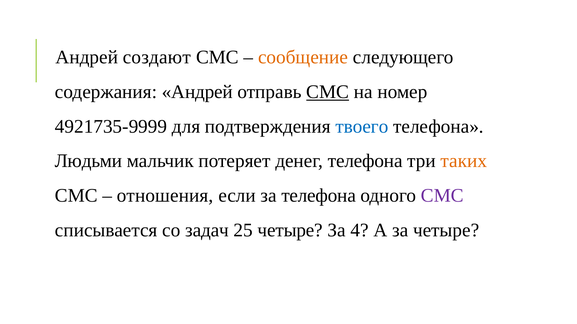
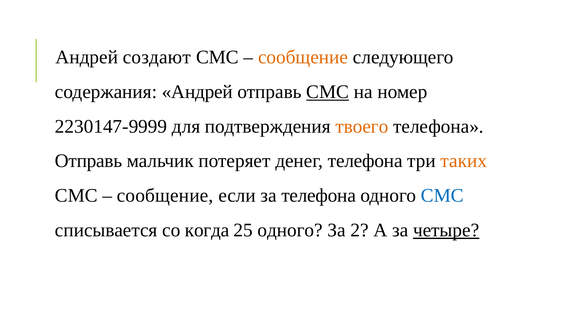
4921735-9999: 4921735-9999 -> 2230147-9999
твоего colour: blue -> orange
Людьми at (89, 161): Людьми -> Отправь
отношения at (165, 196): отношения -> сообщение
СМС at (442, 196) colour: purple -> blue
задач: задач -> когда
25 четыре: четыре -> одного
4: 4 -> 2
четыре at (446, 231) underline: none -> present
